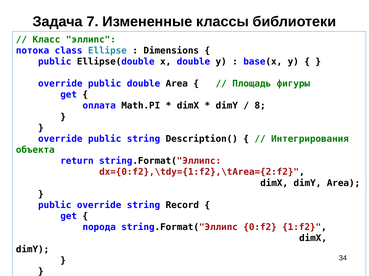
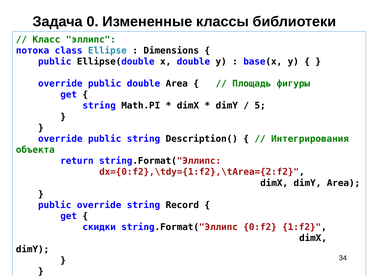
7: 7 -> 0
оплата at (99, 106): оплата -> string
8: 8 -> 5
порода: порода -> скидки
